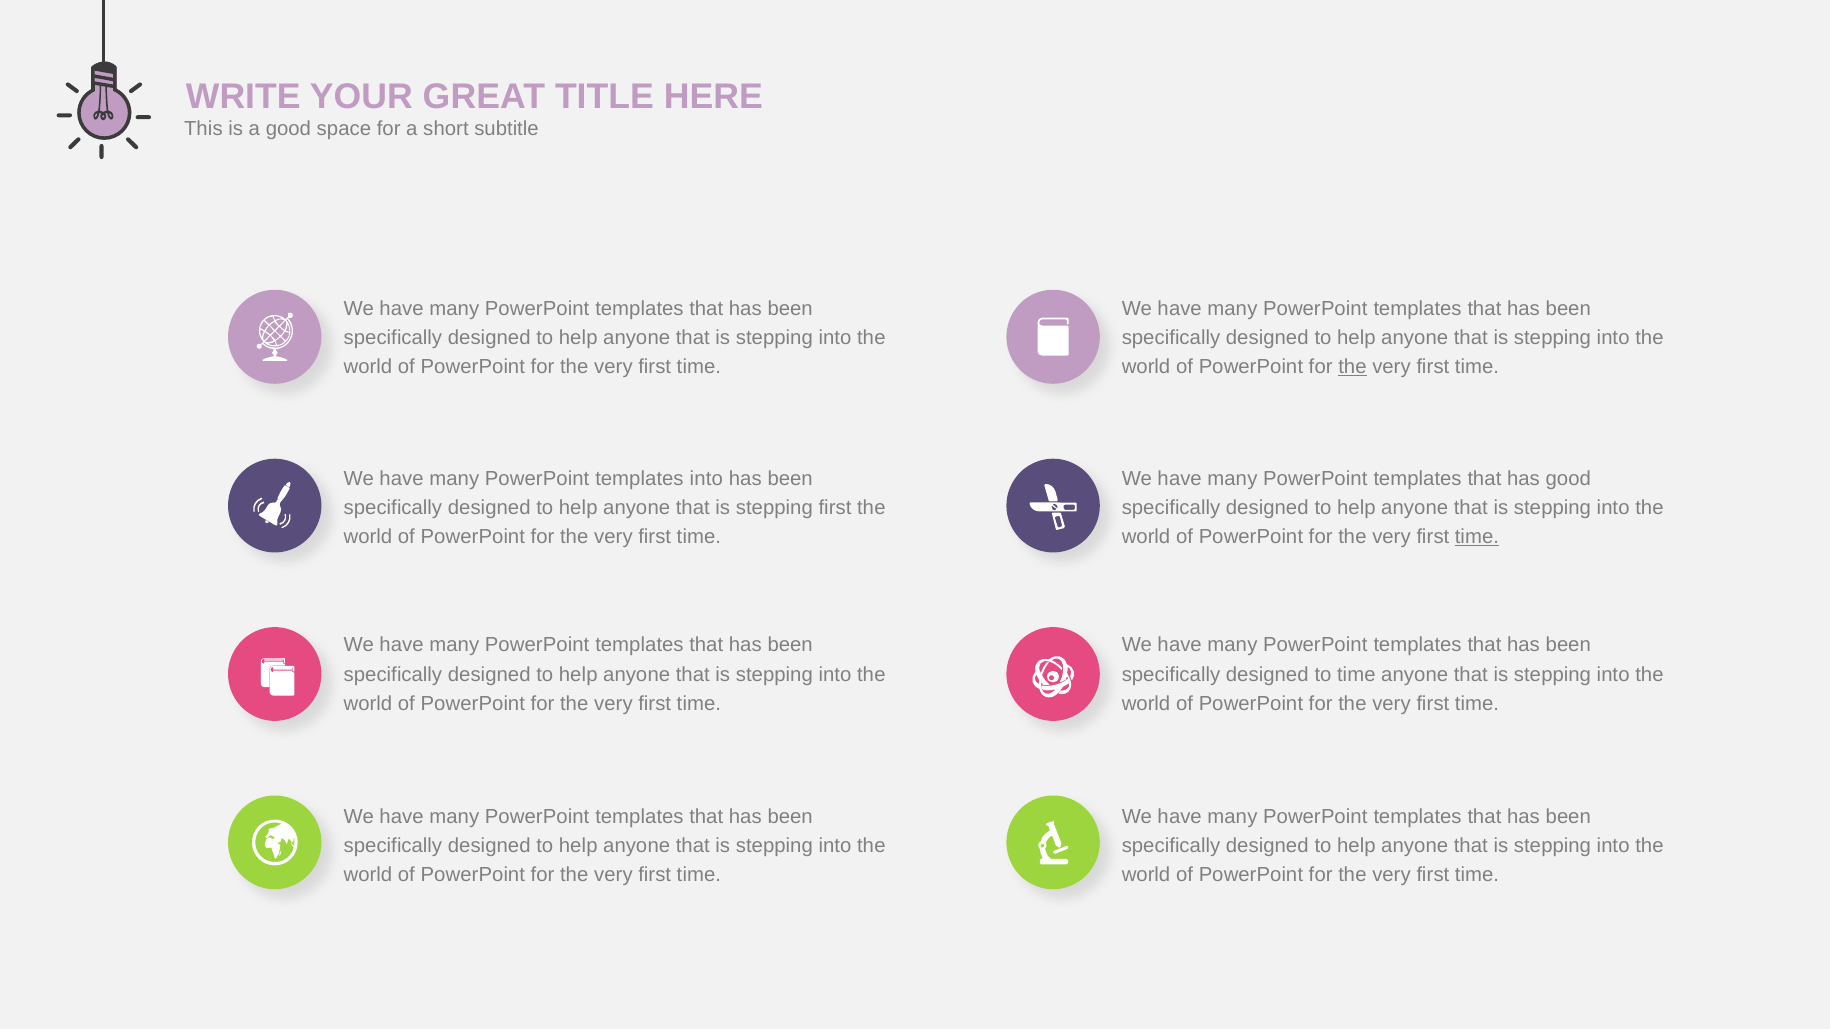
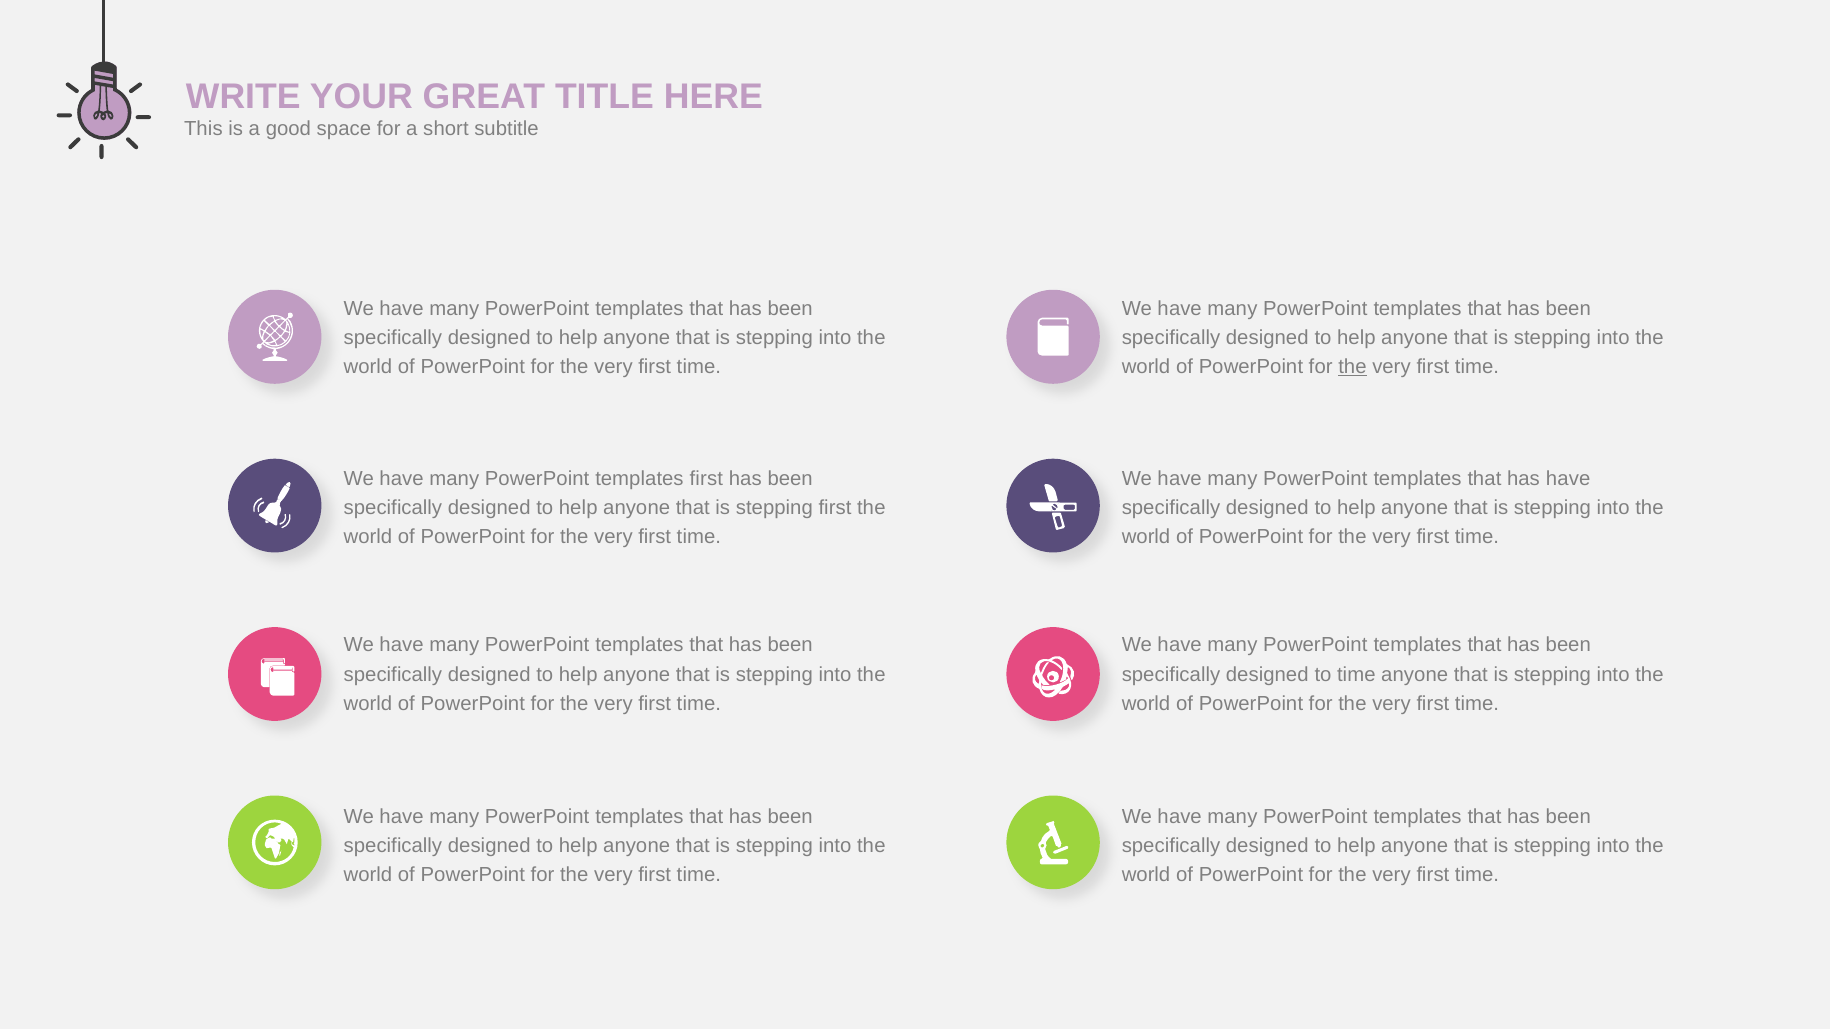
templates into: into -> first
has good: good -> have
time at (1477, 537) underline: present -> none
